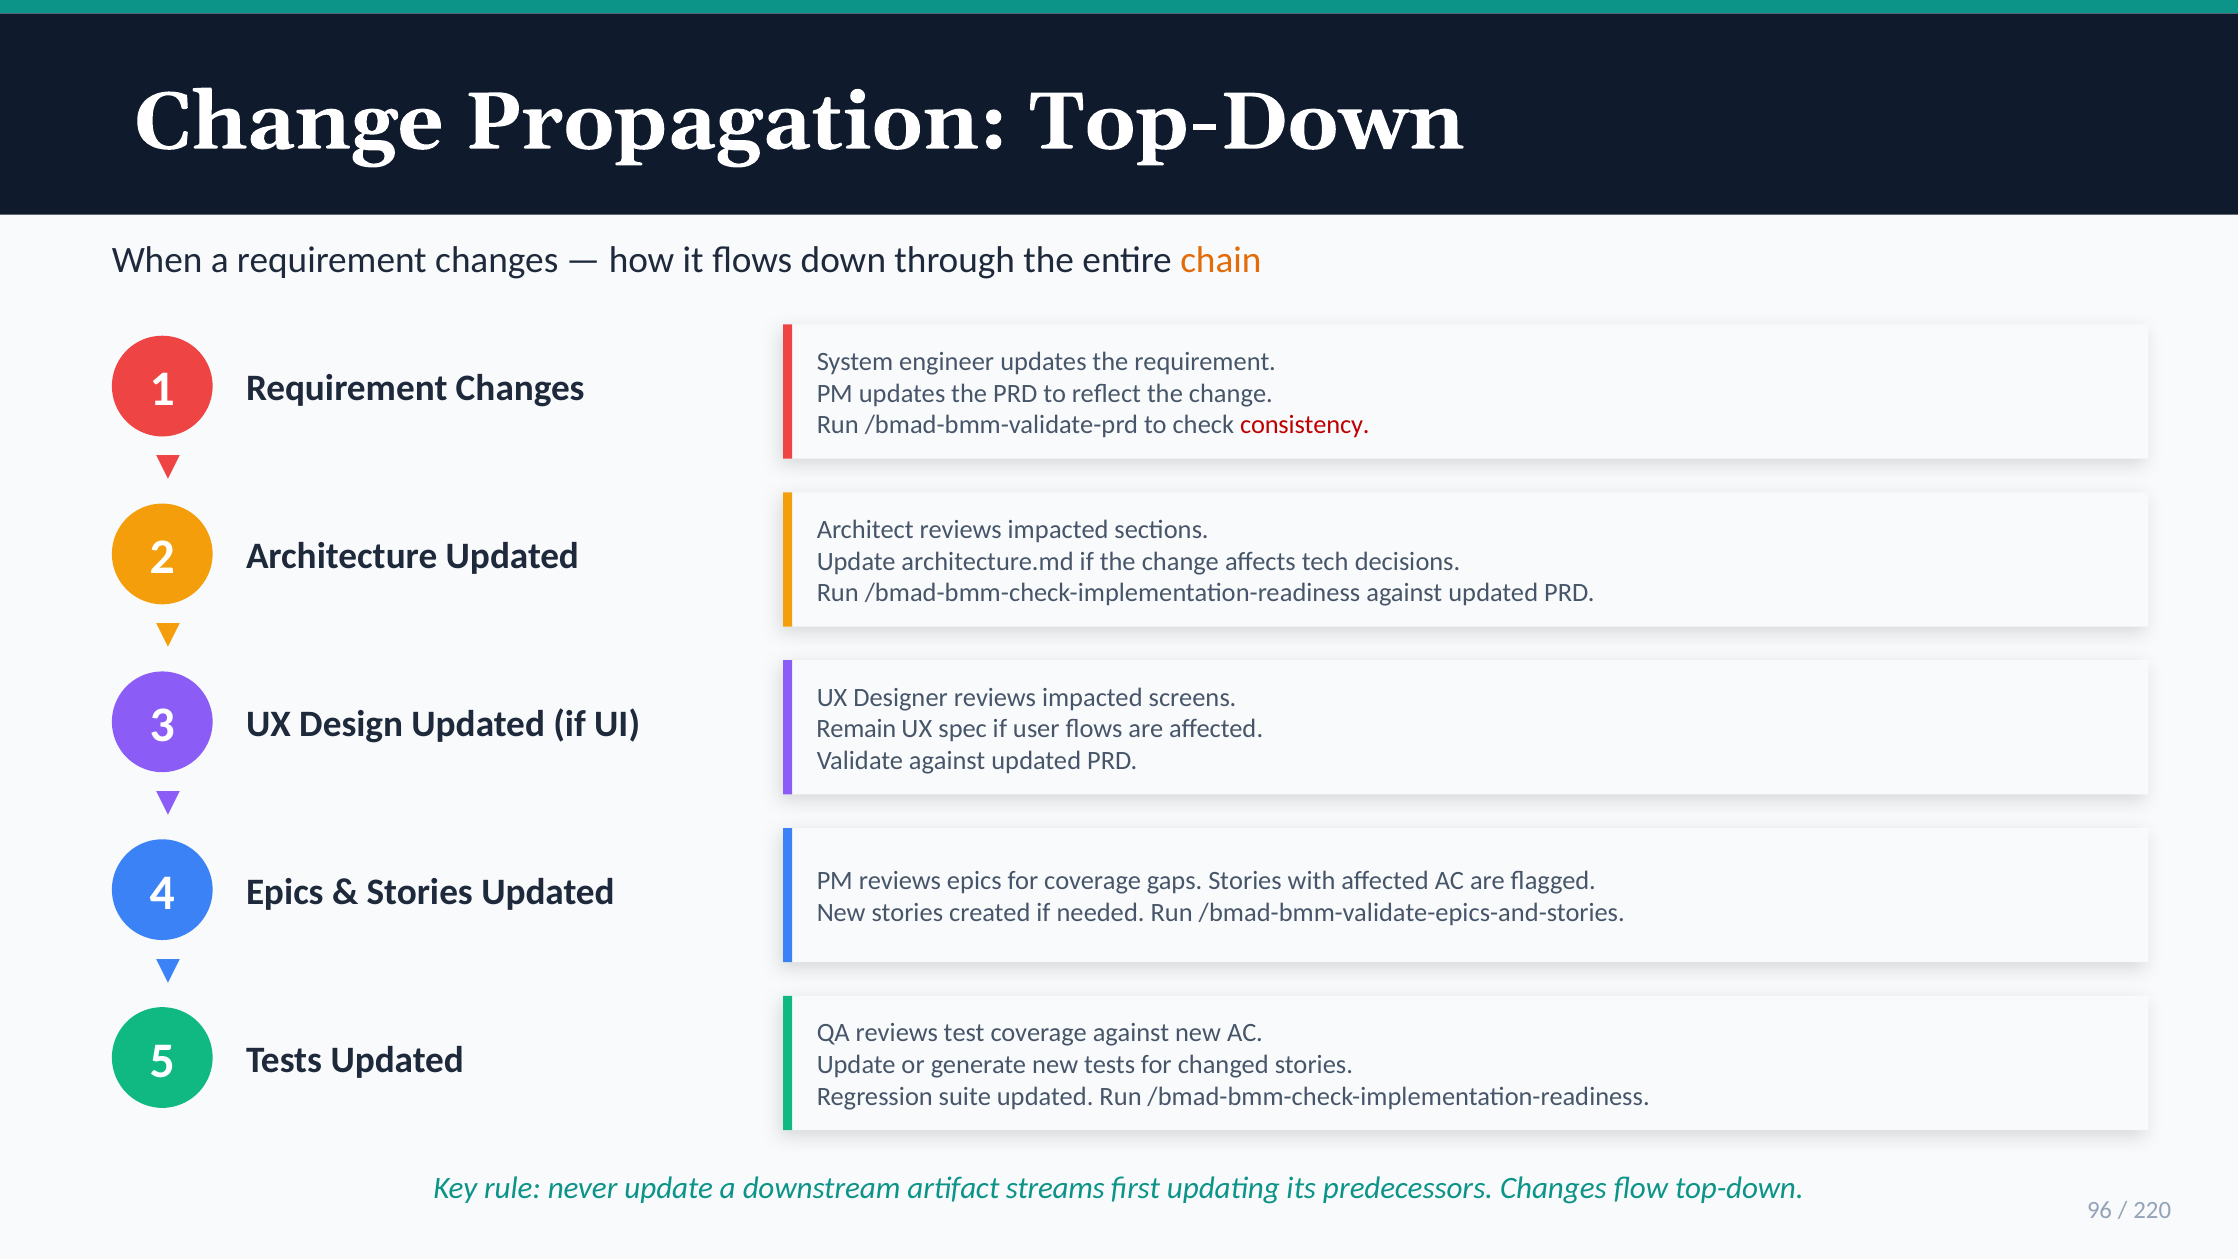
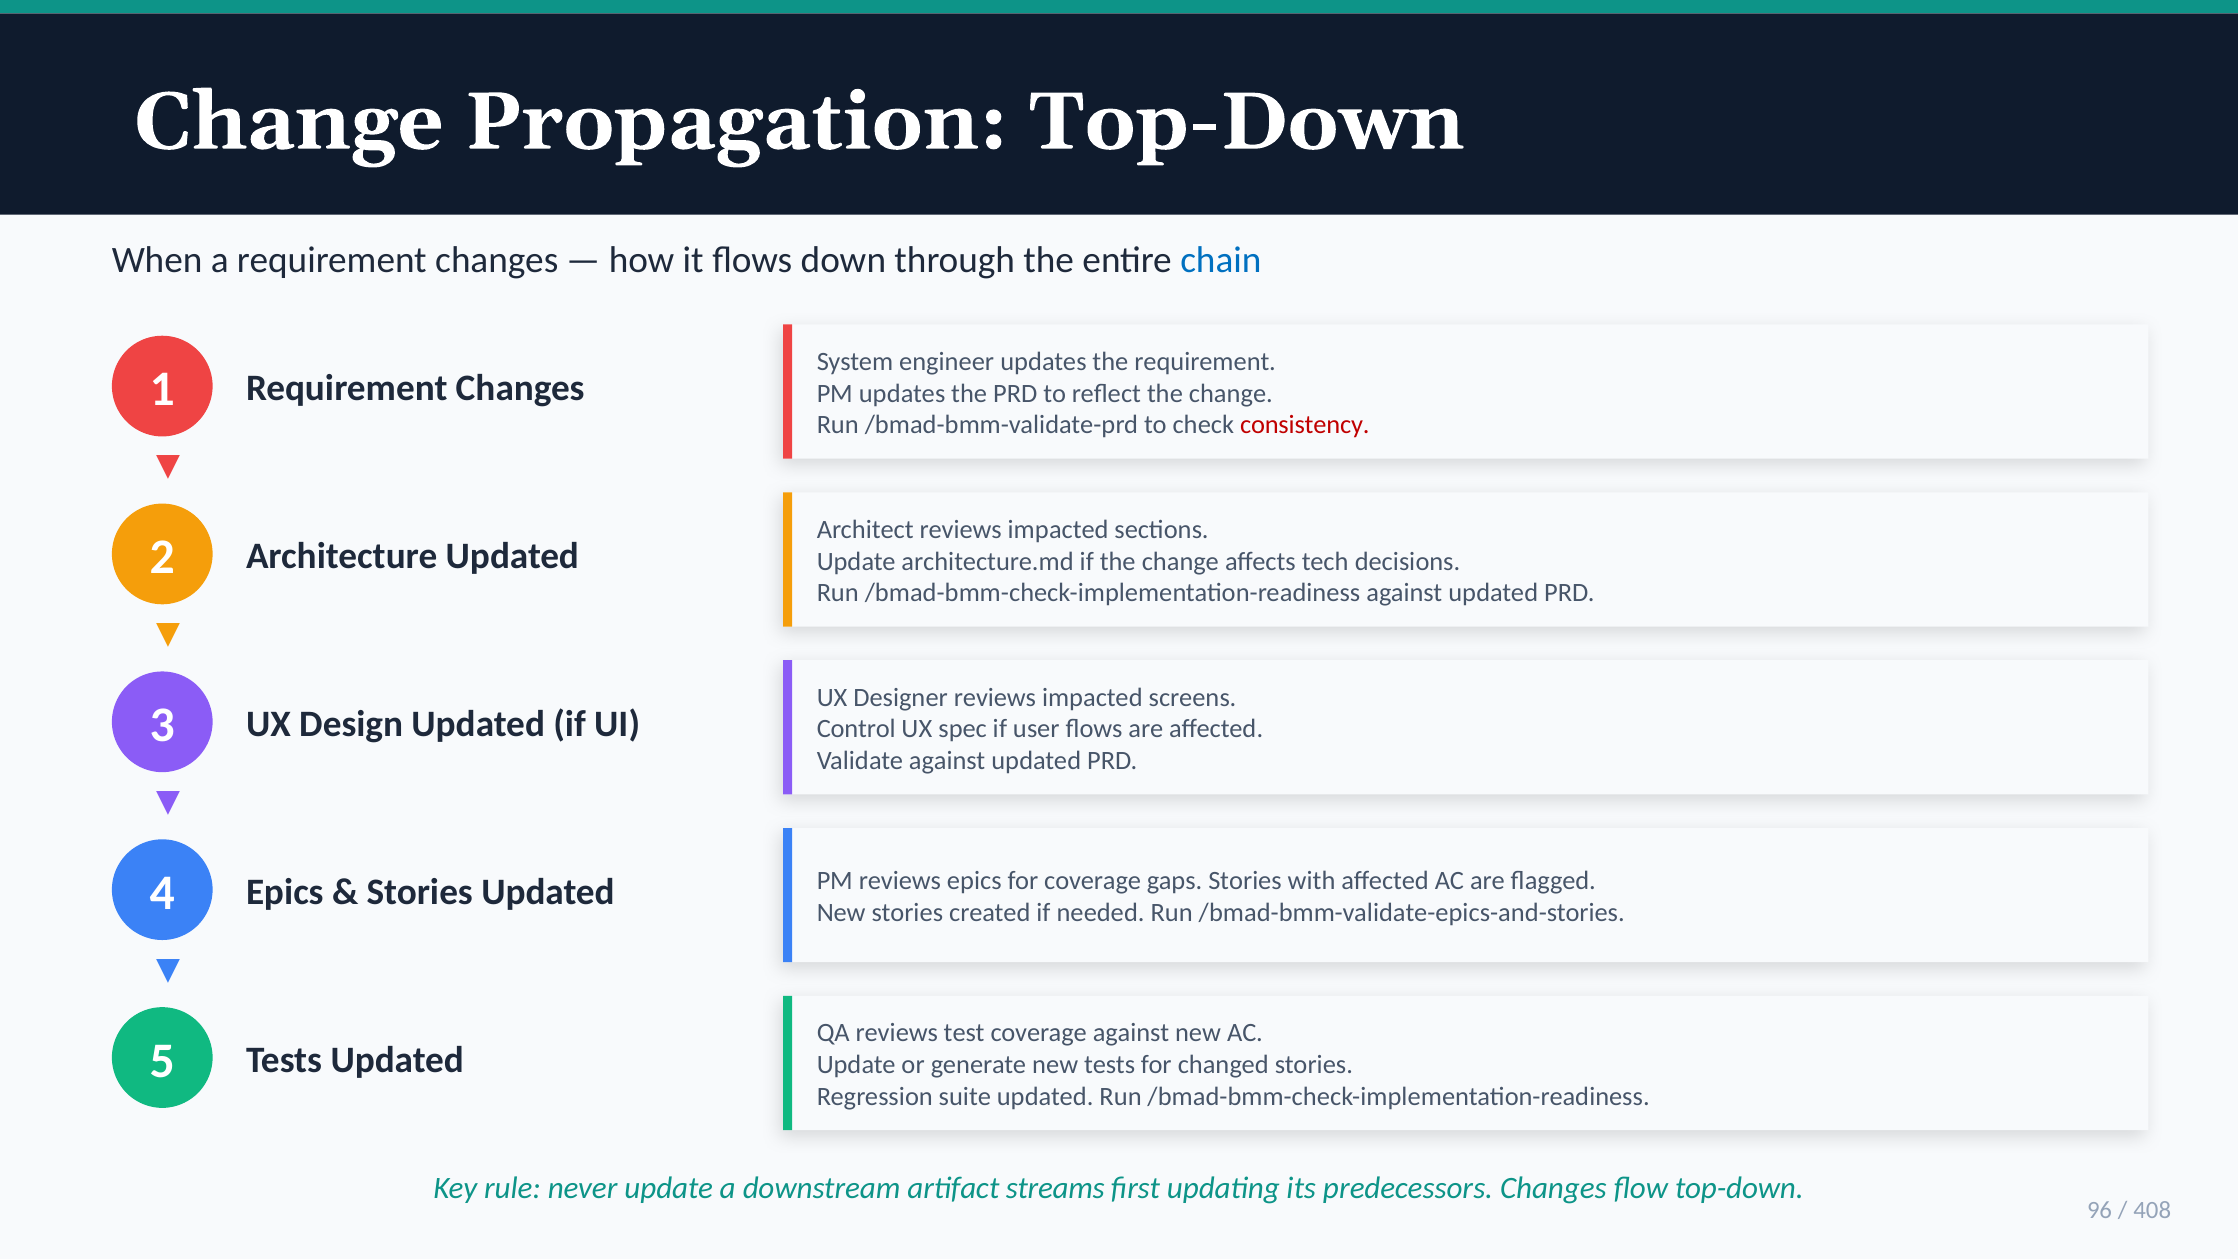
chain colour: orange -> blue
Remain: Remain -> Control
220: 220 -> 408
